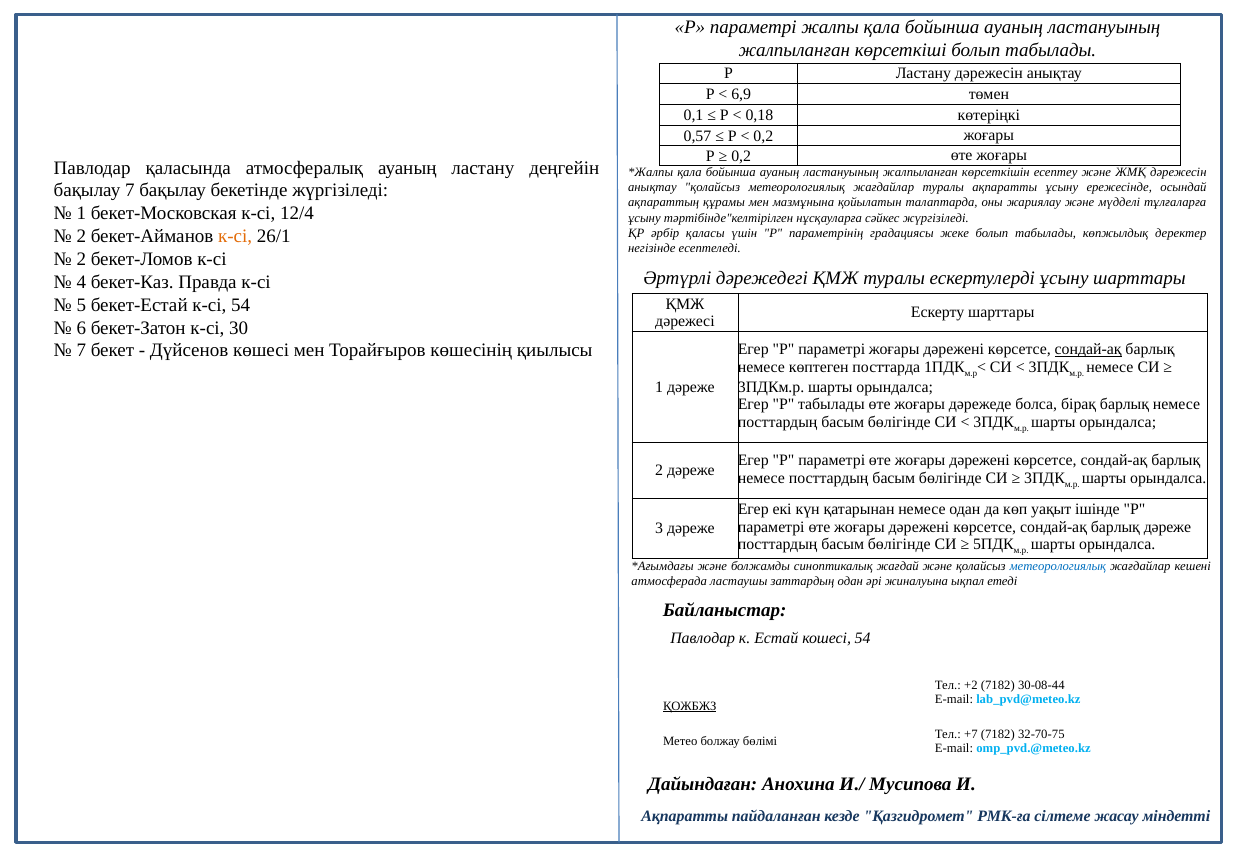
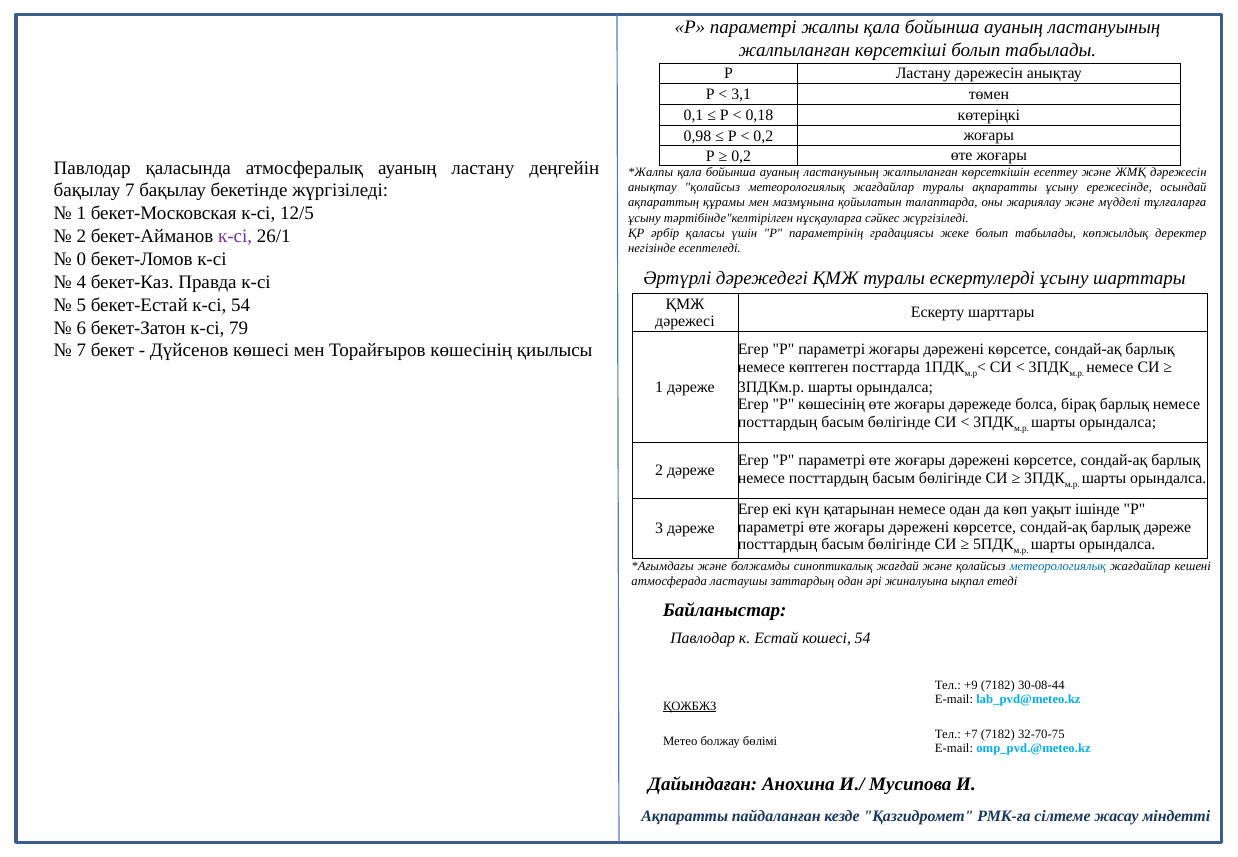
6,9: 6,9 -> 3,1
0,57: 0,57 -> 0,98
12/4: 12/4 -> 12/5
к-сі at (235, 236) colour: orange -> purple
2 at (81, 259): 2 -> 0
30: 30 -> 79
сондай-ақ at (1088, 350) underline: present -> none
P табылады: табылады -> көшесінің
+2: +2 -> +9
